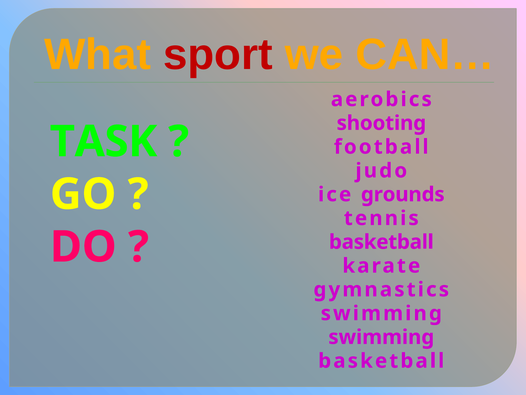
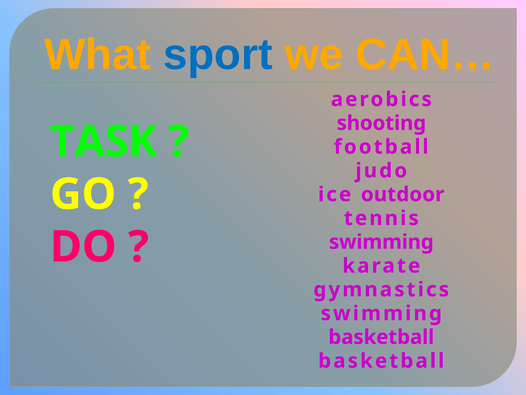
sport colour: red -> blue
grounds: grounds -> outdoor
basketball at (381, 242): basketball -> swimming
swimming at (381, 337): swimming -> basketball
